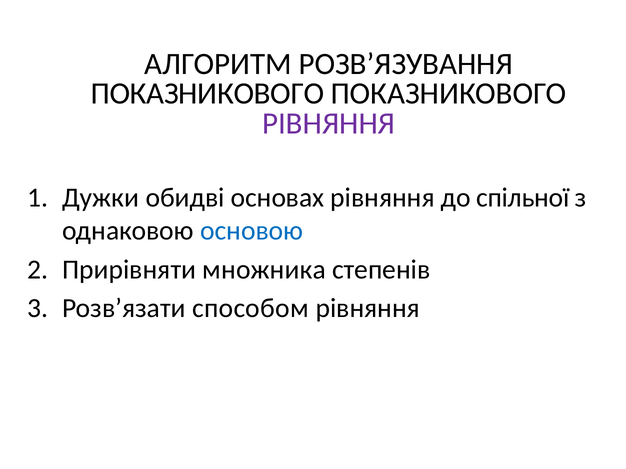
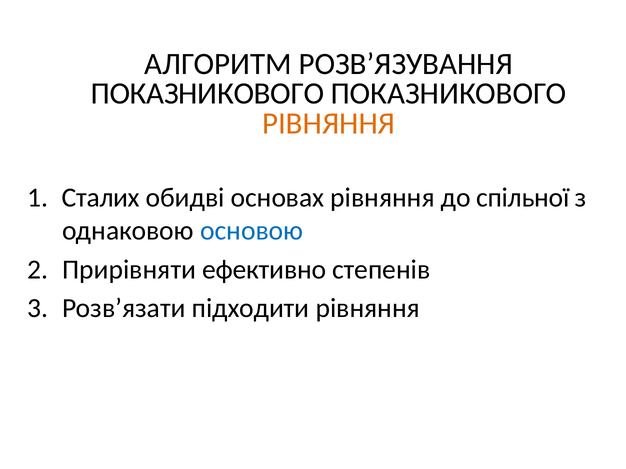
РІВНЯННЯ at (329, 124) colour: purple -> orange
Дужки: Дужки -> Сталих
множника: множника -> ефективно
способом: способом -> підходити
